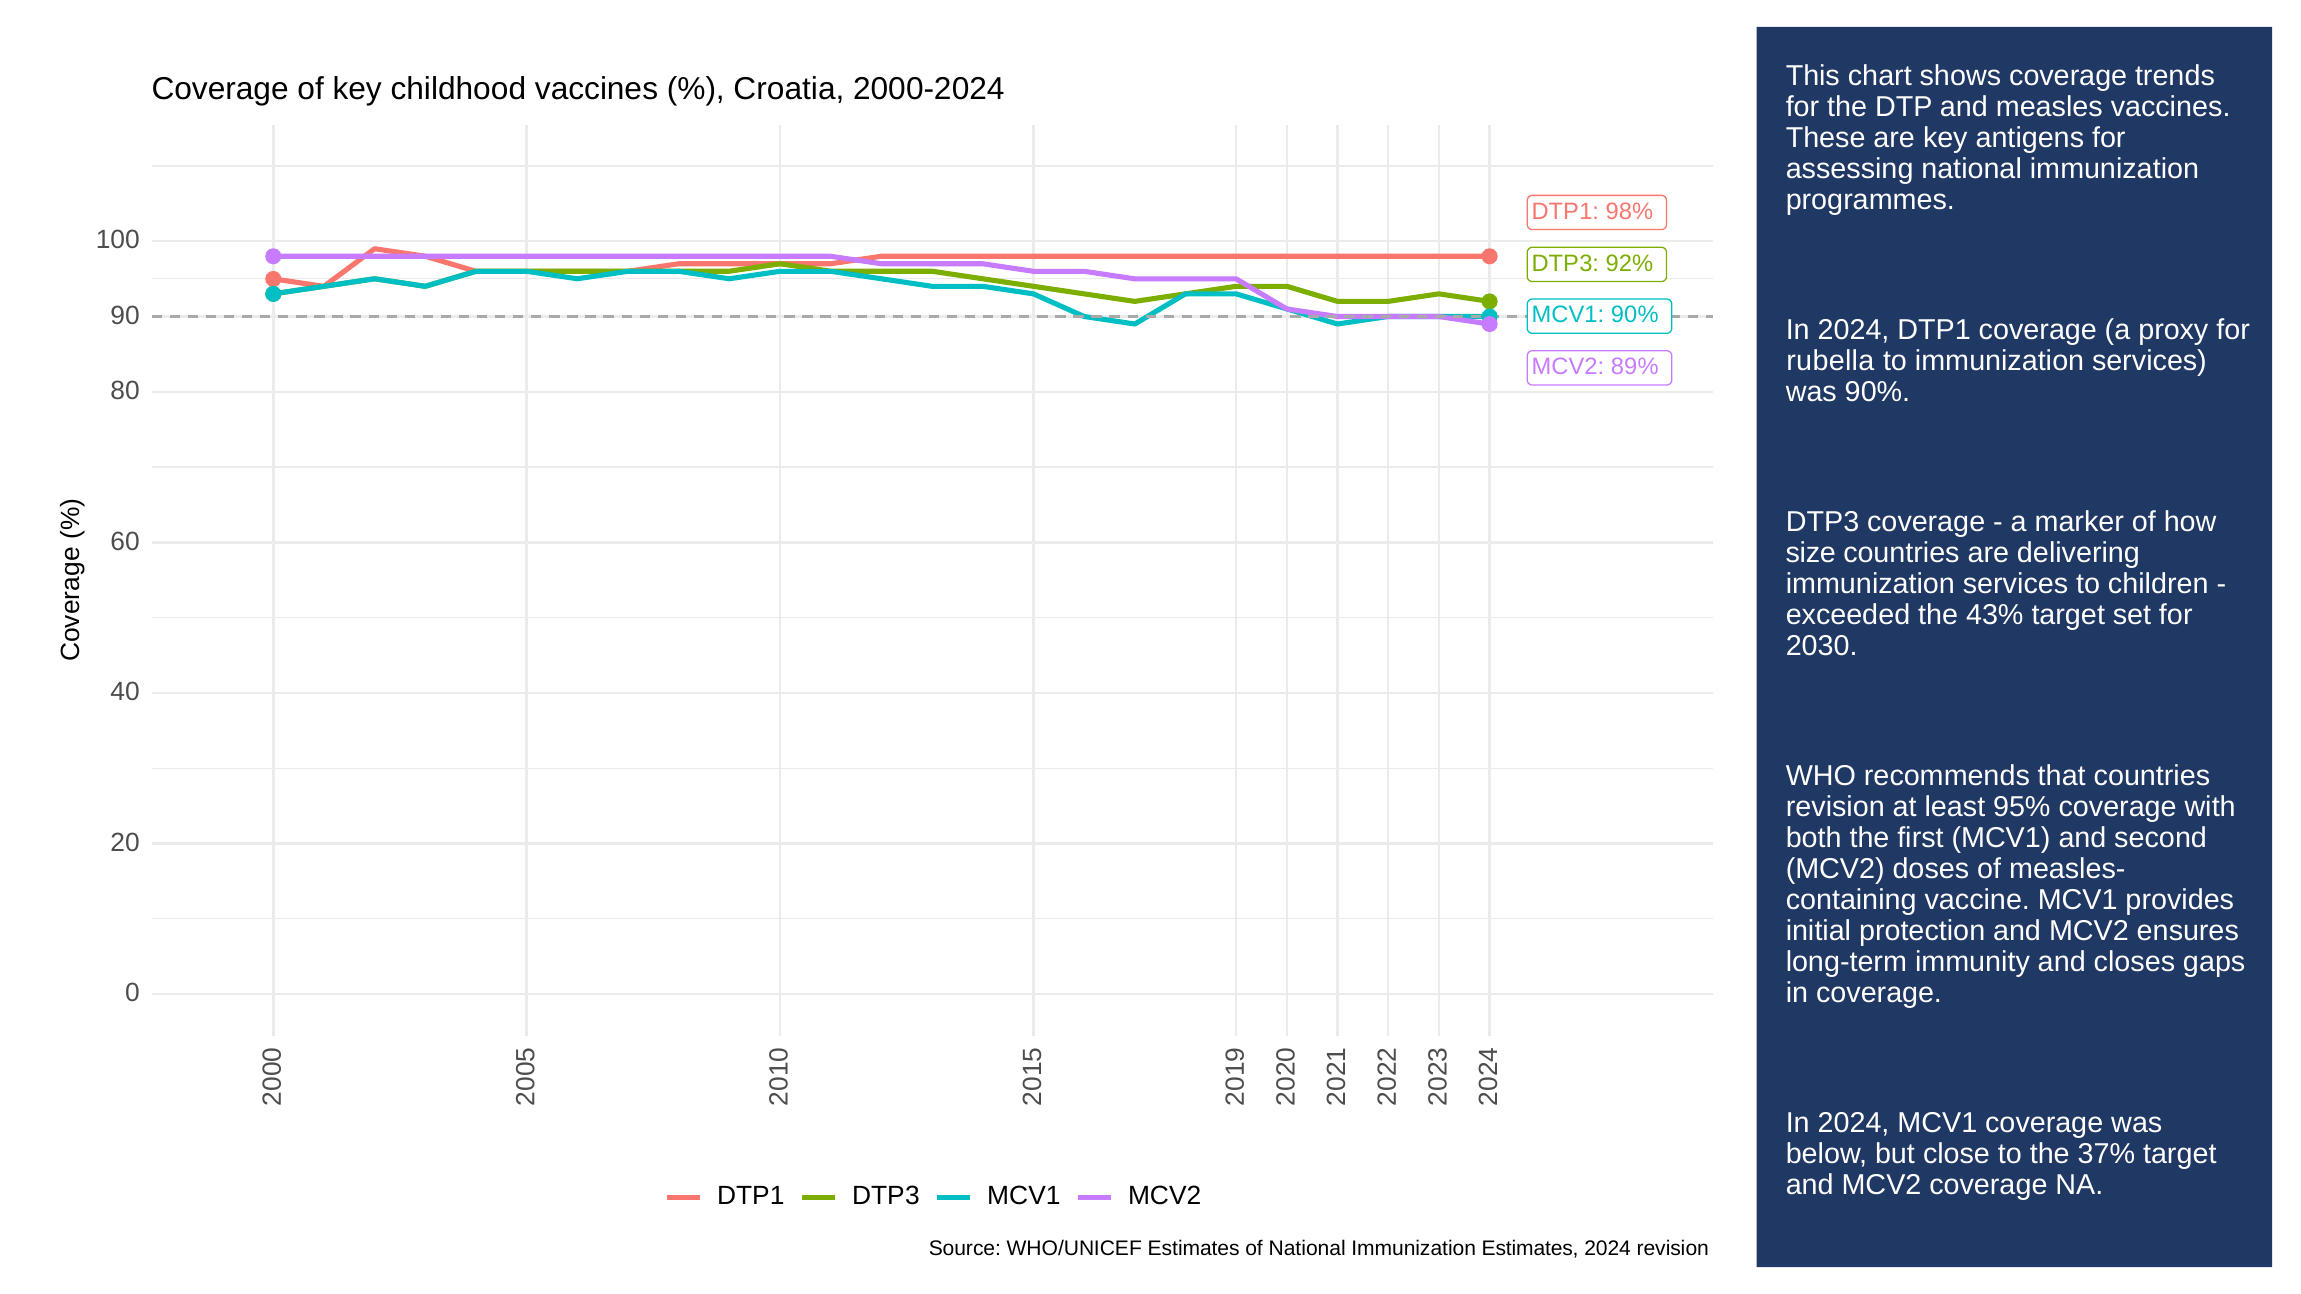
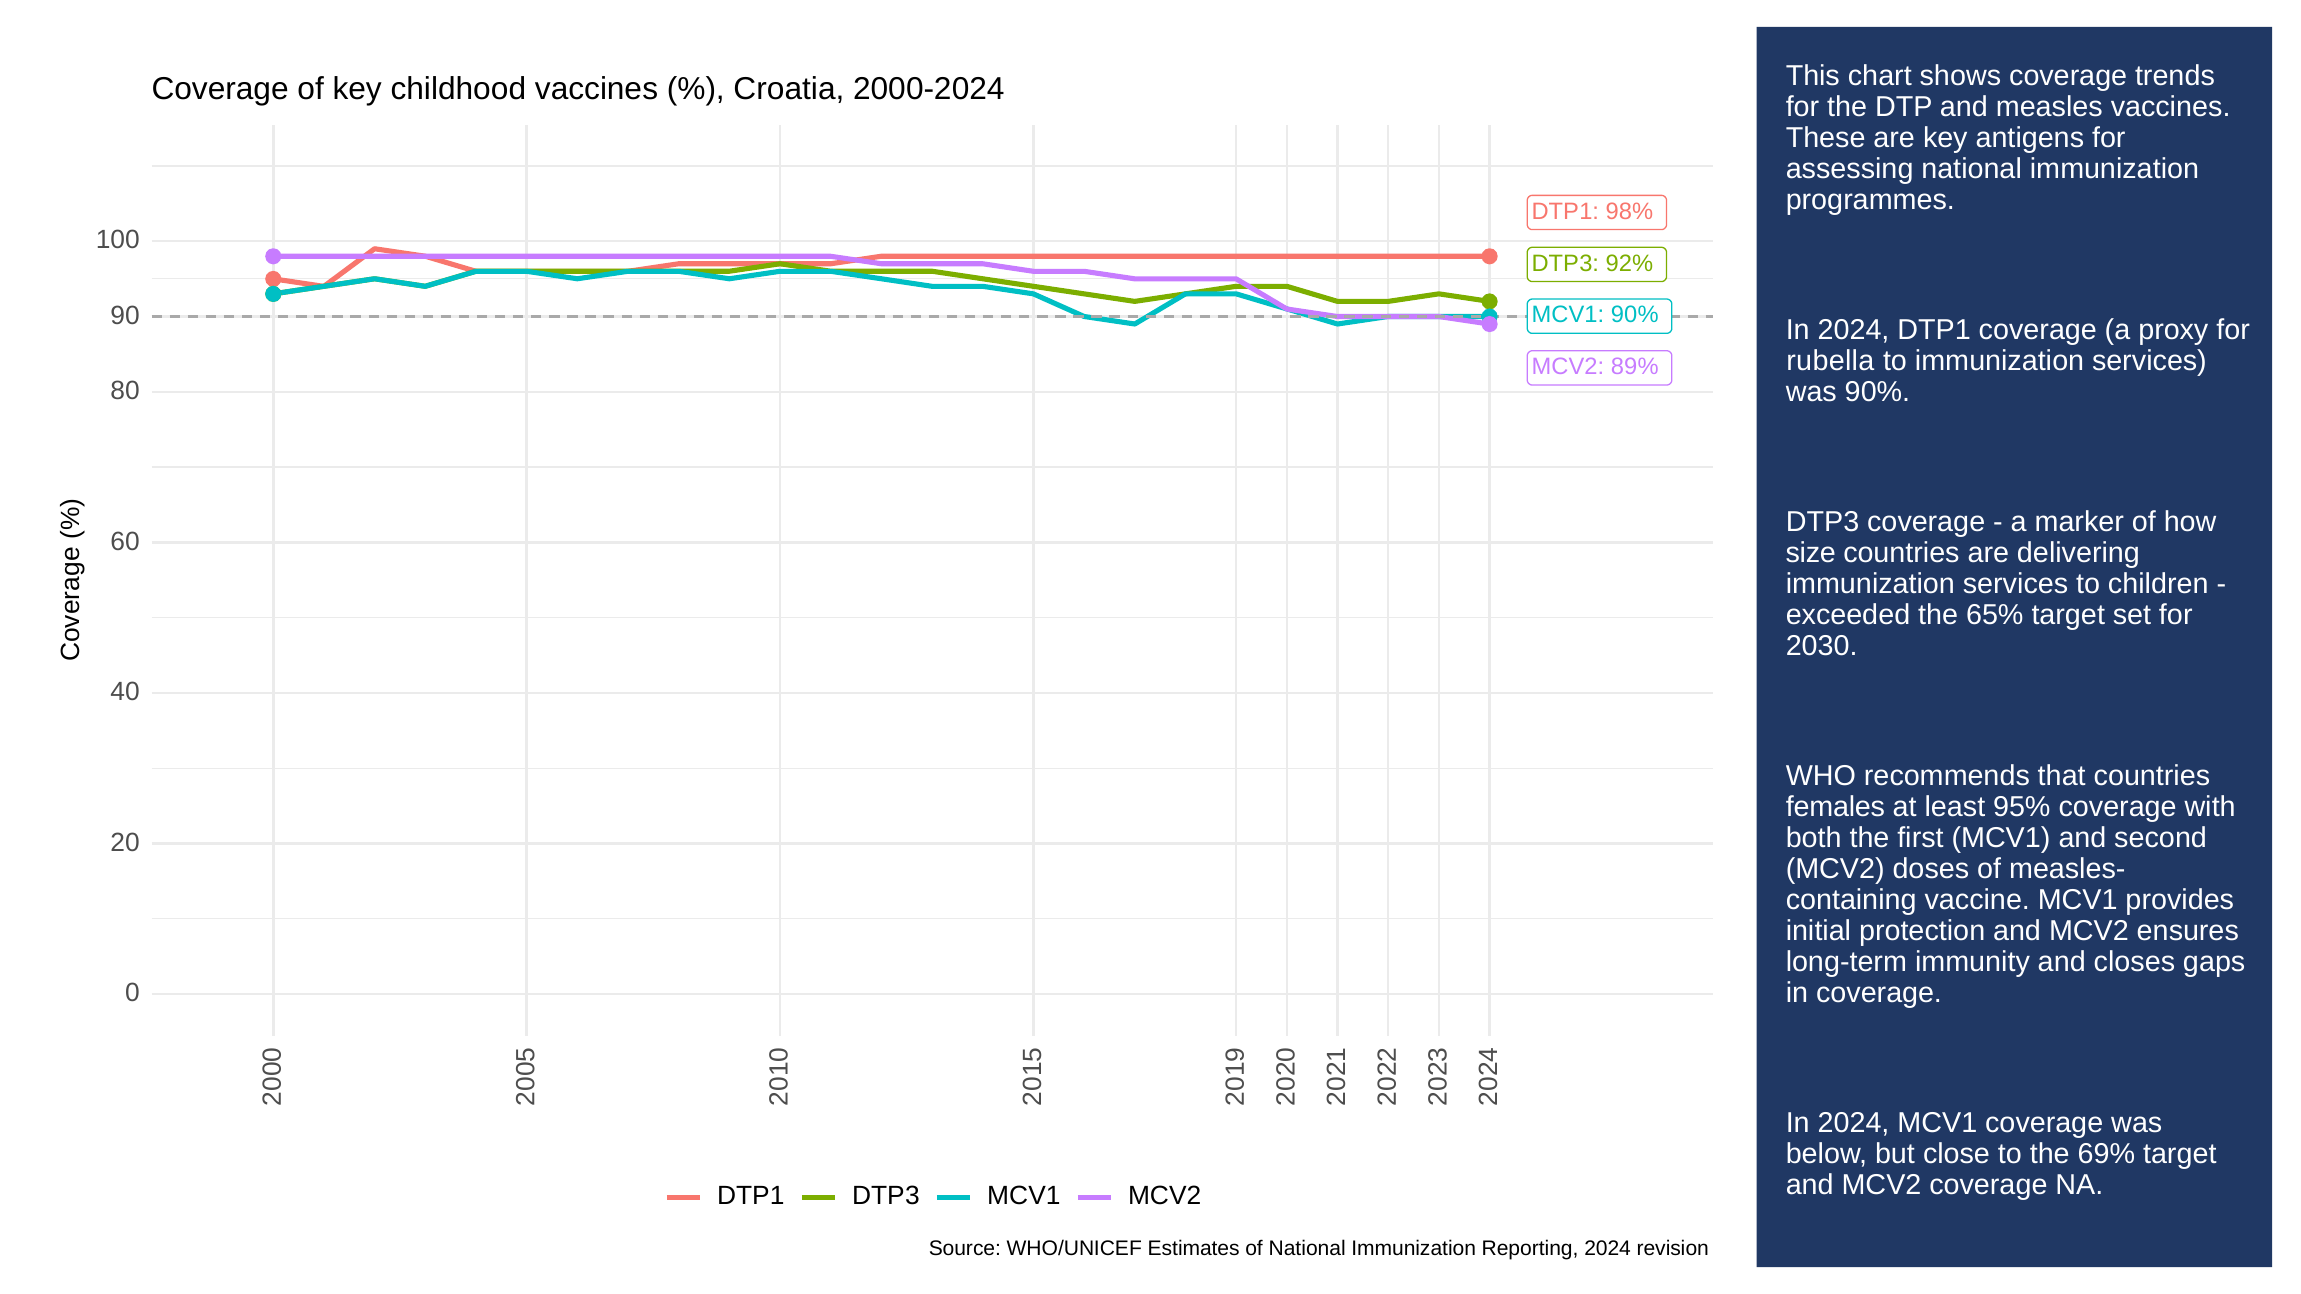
43%: 43% -> 65%
revision at (1835, 807): revision -> females
37%: 37% -> 69%
Immunization Estimates: Estimates -> Reporting
